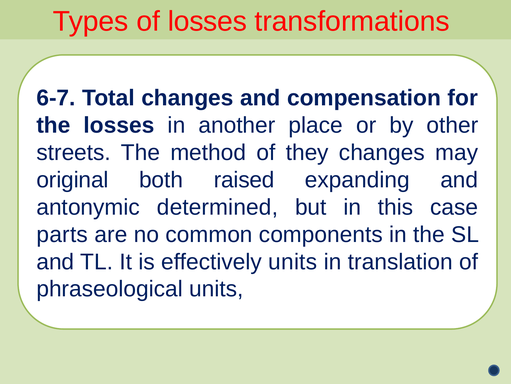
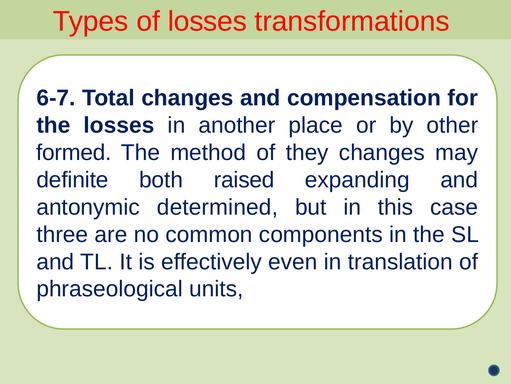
streets: streets -> formed
original: original -> definite
parts: parts -> three
effectively units: units -> even
